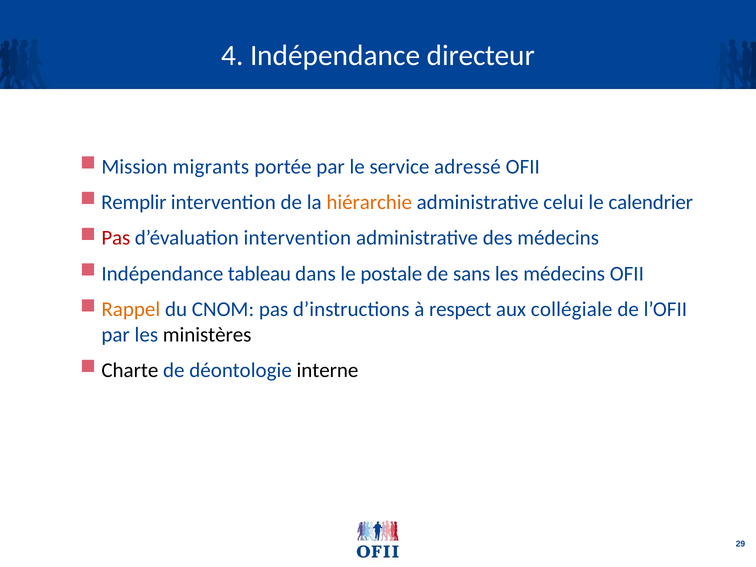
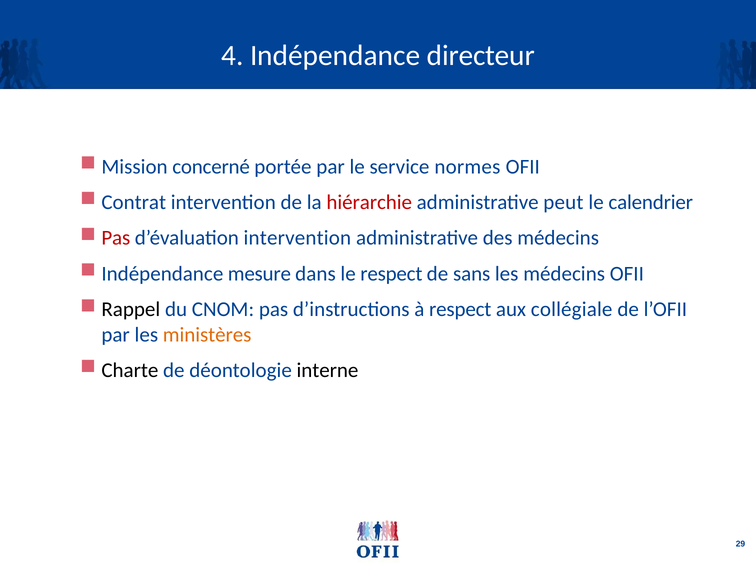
migrants: migrants -> concerné
adressé: adressé -> normes
Remplir: Remplir -> Contrat
hiérarchie colour: orange -> red
celui: celui -> peut
tableau: tableau -> mesure
le postale: postale -> respect
Rappel colour: orange -> black
ministères colour: black -> orange
